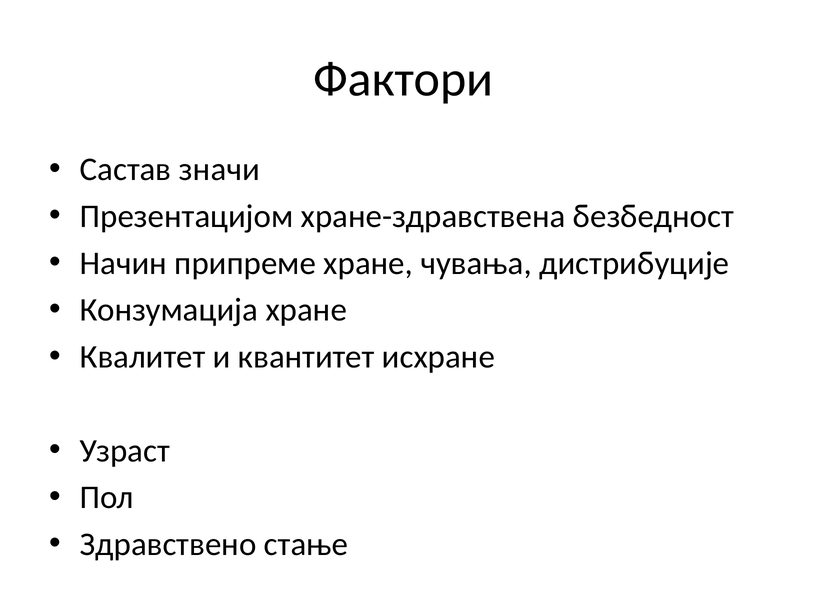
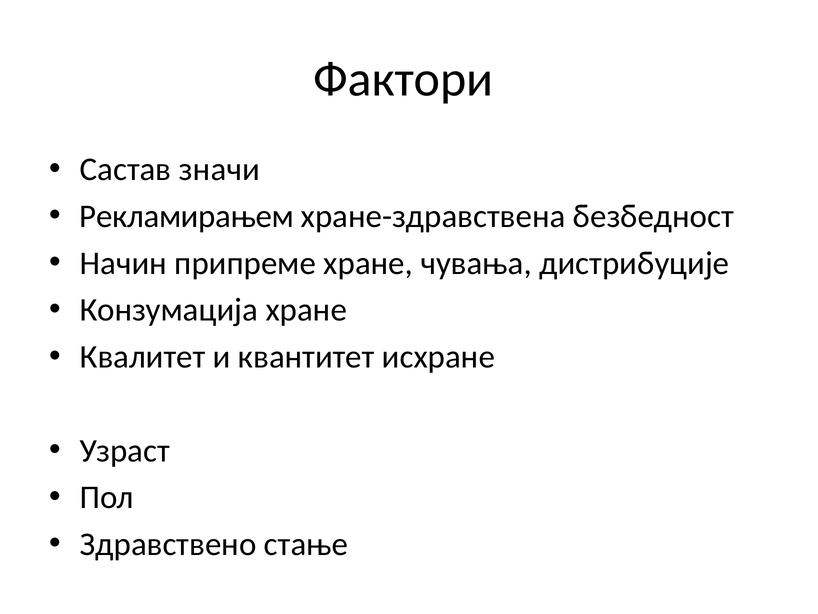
Презентацијом: Презентацијом -> Рекламирањем
